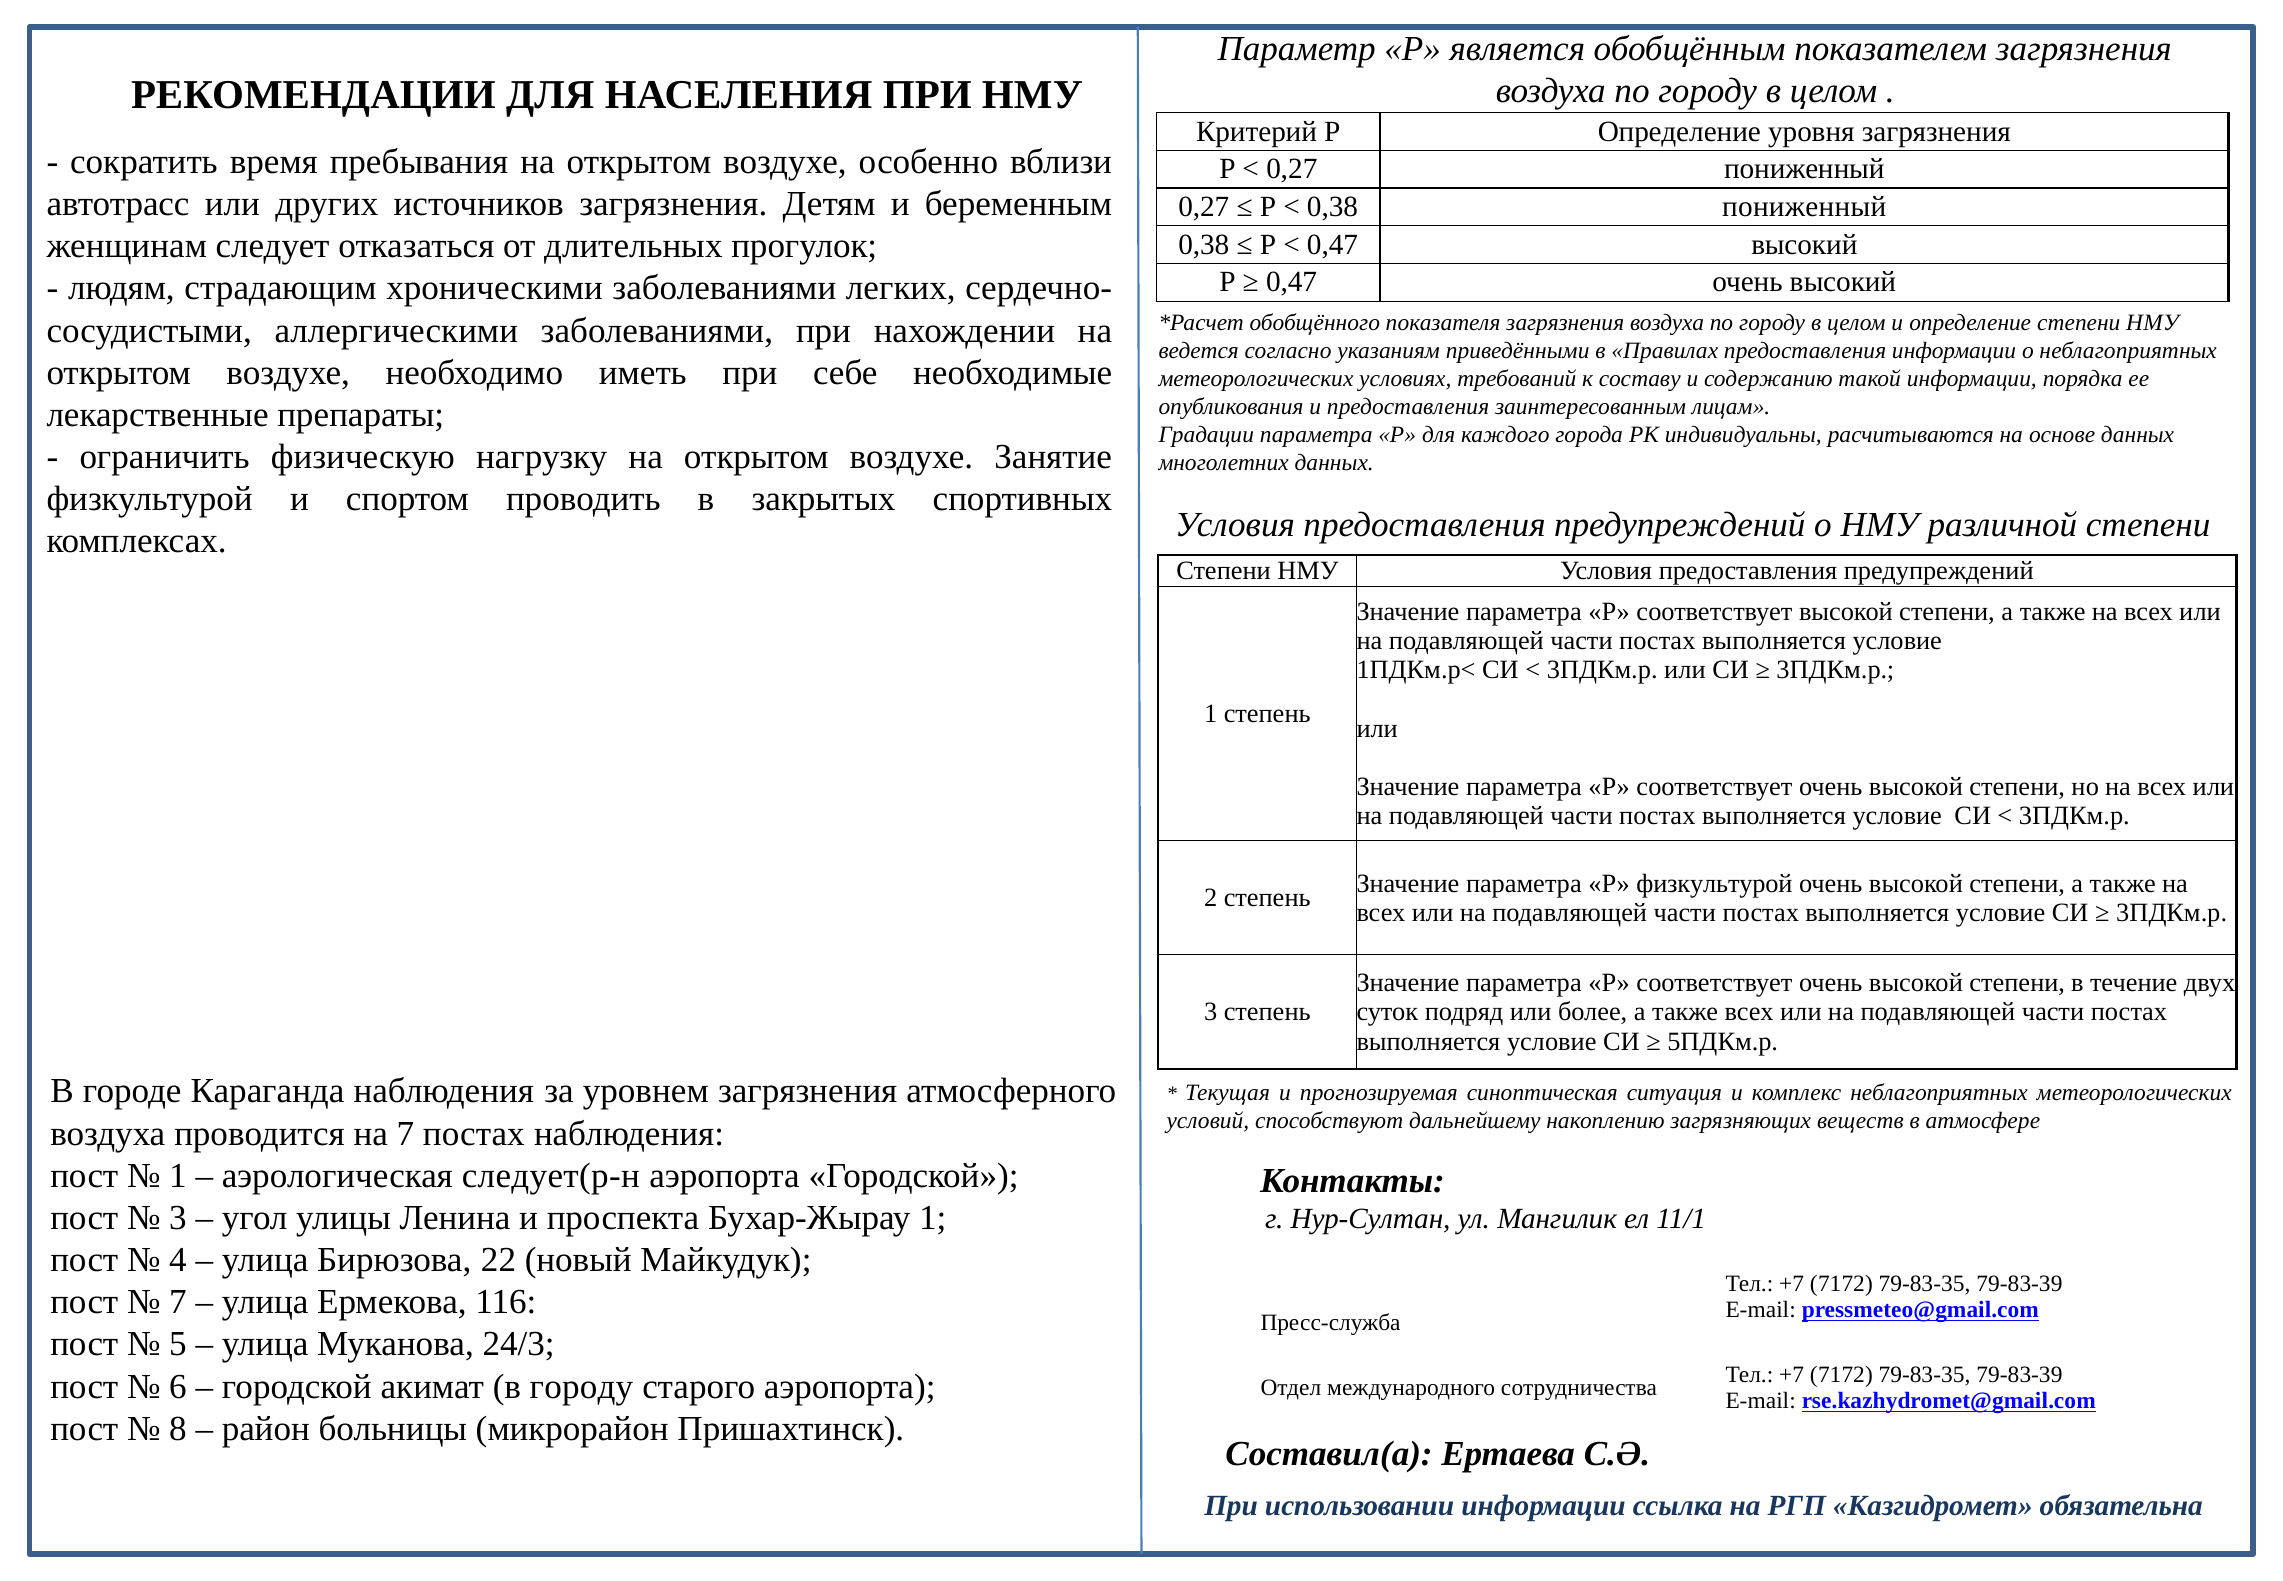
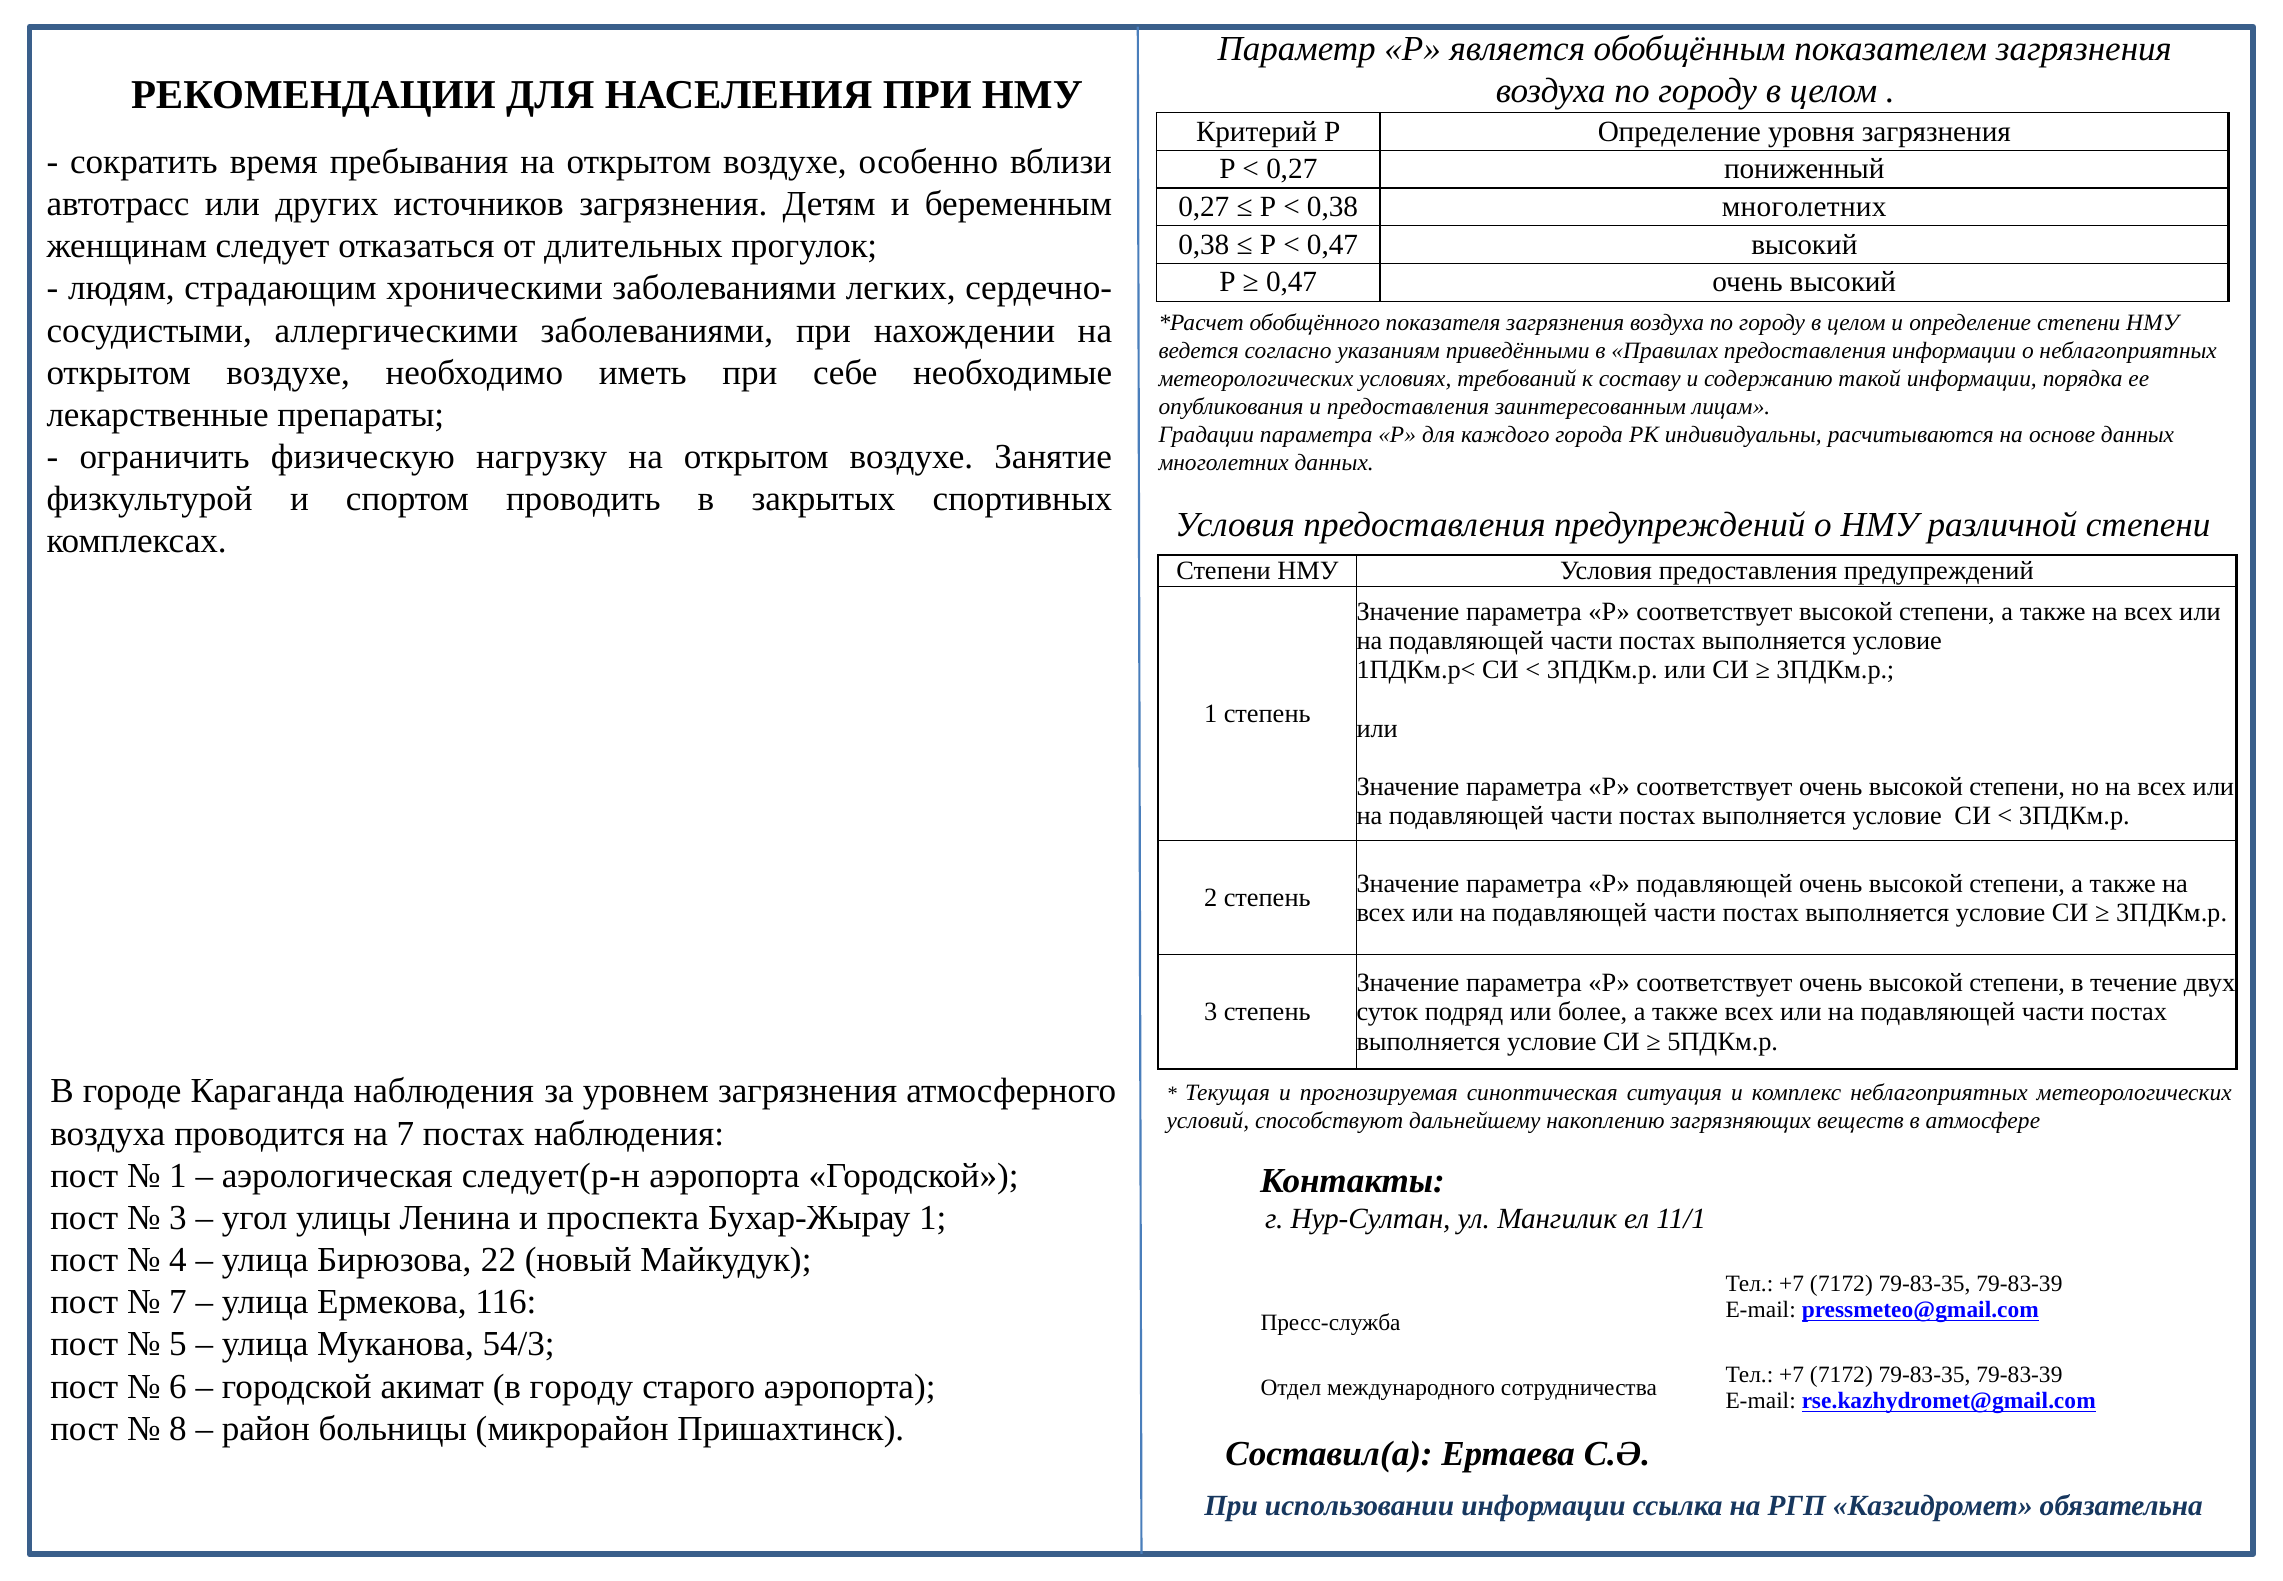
0,38 пониженный: пониженный -> многолетних
Р физкультурой: физкультурой -> подавляющей
24/3: 24/3 -> 54/3
